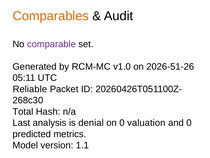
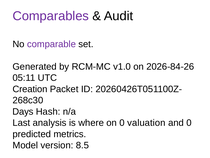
Comparables colour: orange -> purple
2026-51-26: 2026-51-26 -> 2026-84-26
Reliable: Reliable -> Creation
Total: Total -> Days
denial: denial -> where
1.1: 1.1 -> 8.5
